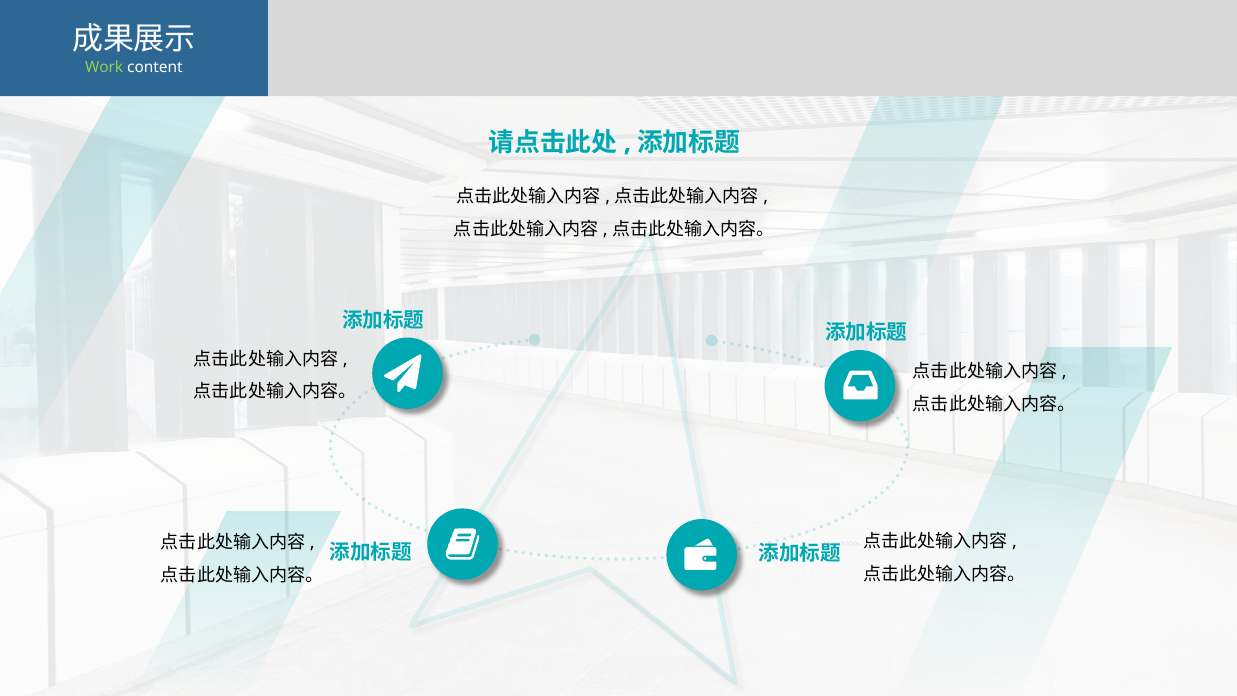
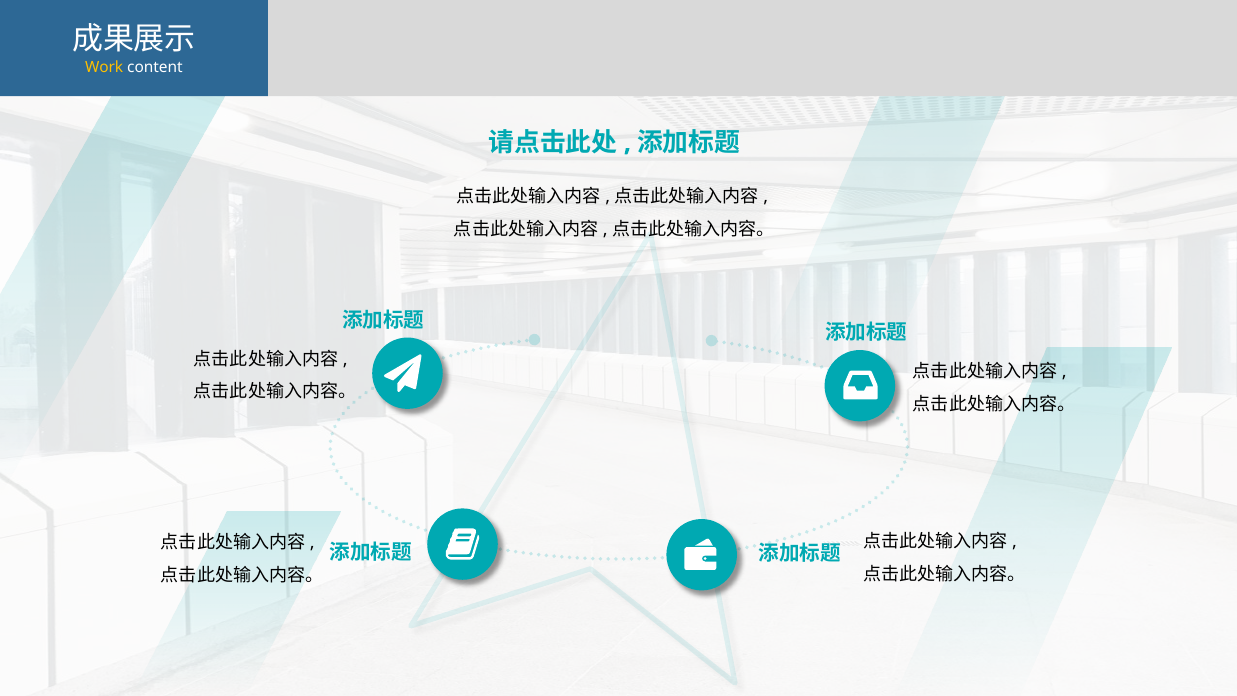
Work colour: light green -> yellow
